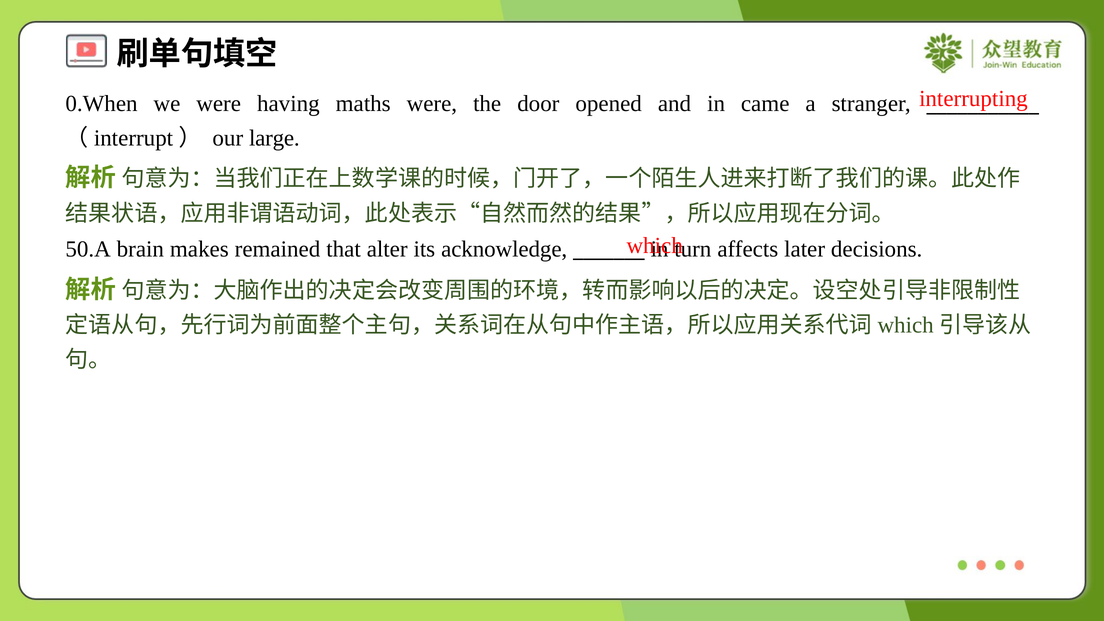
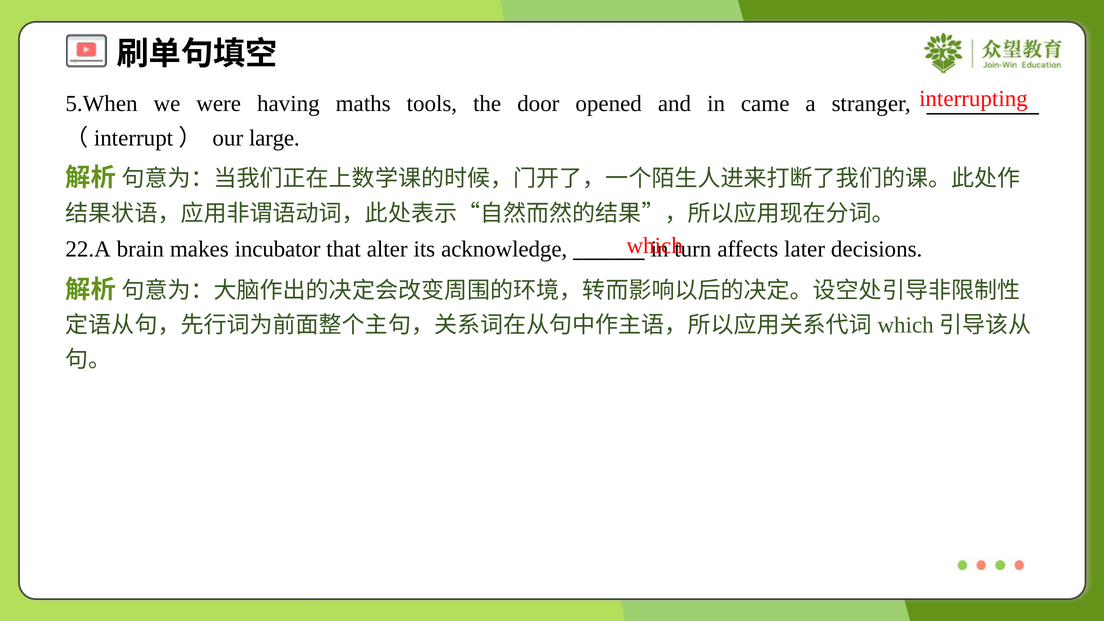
0.When: 0.When -> 5.When
maths were: were -> tools
50.A: 50.A -> 22.A
remained: remained -> incubator
